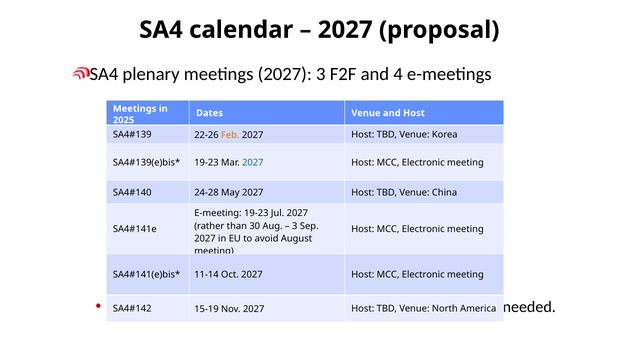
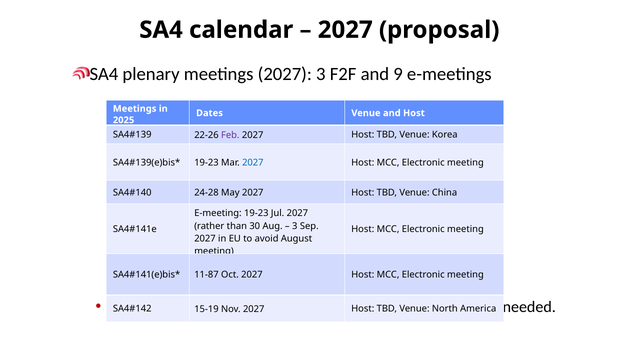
4: 4 -> 9
Feb colour: orange -> purple
11-14: 11-14 -> 11-87
